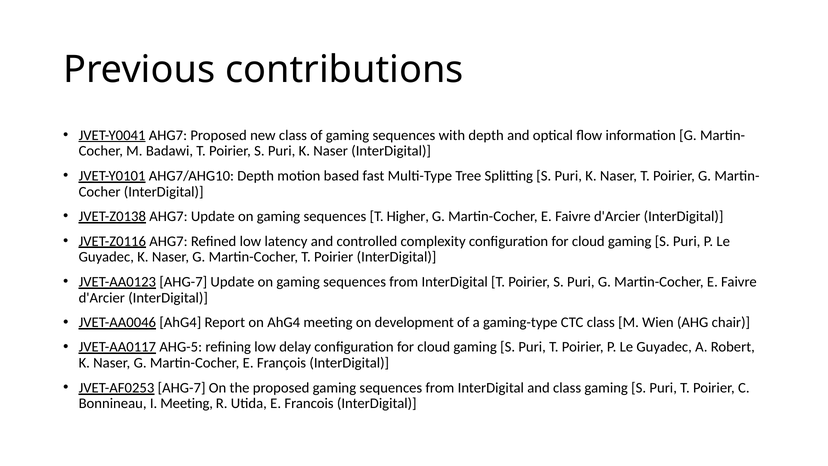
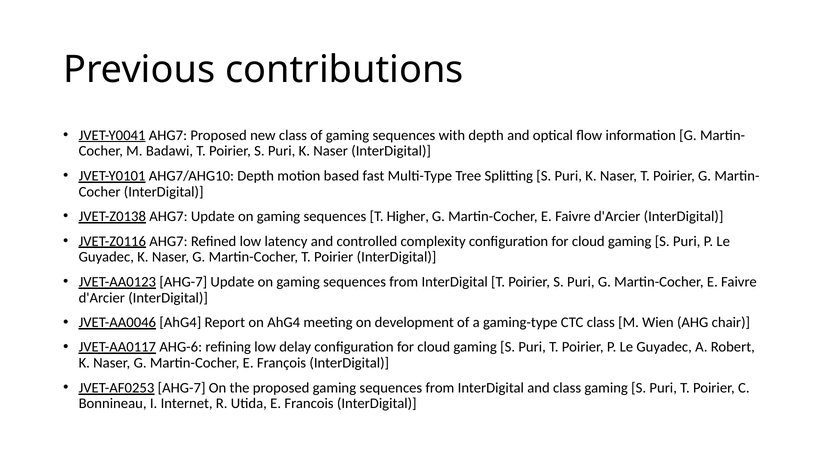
AHG-5: AHG-5 -> AHG-6
I Meeting: Meeting -> Internet
